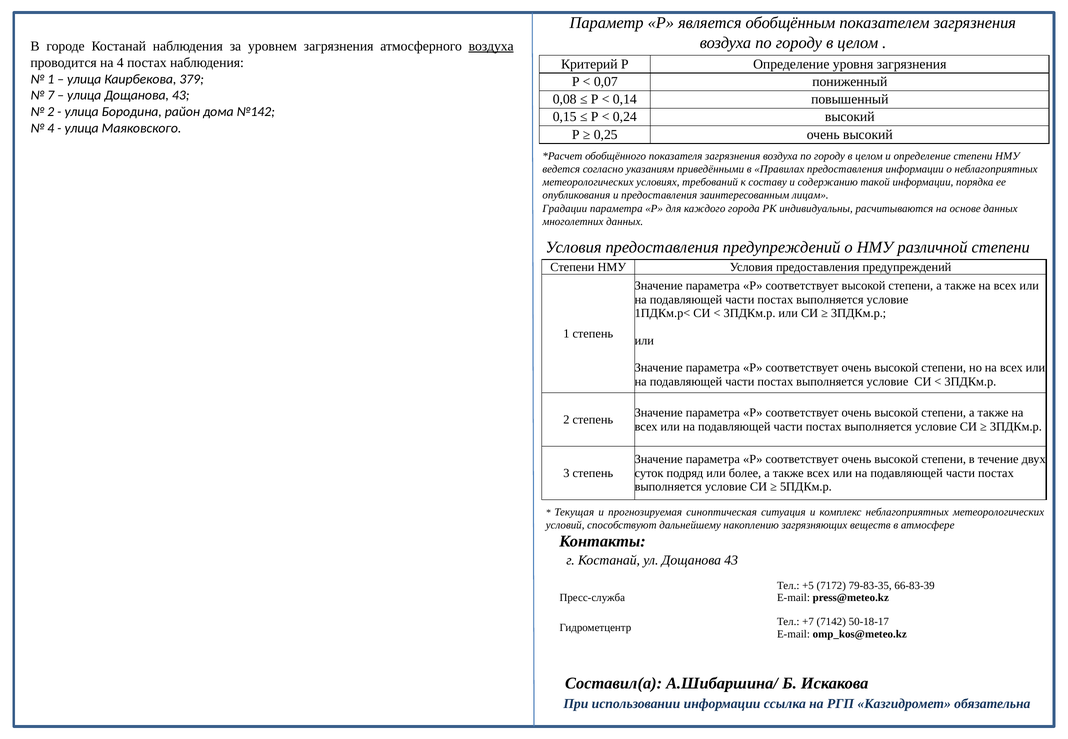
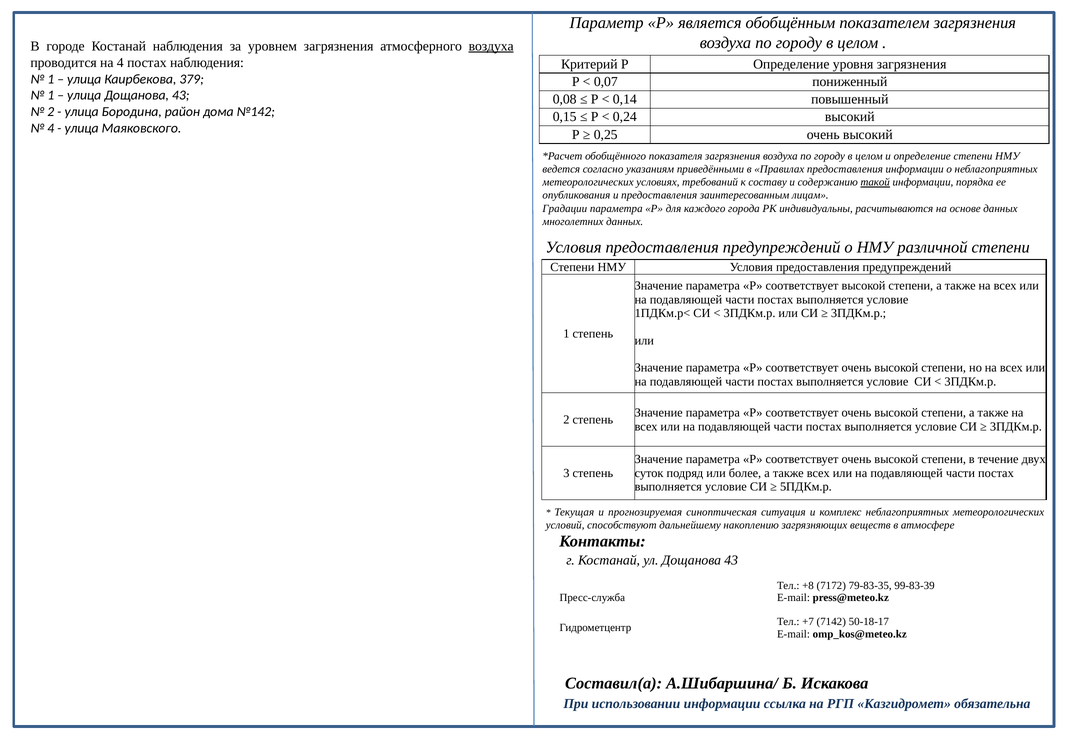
7 at (51, 95): 7 -> 1
такой underline: none -> present
+5: +5 -> +8
66-83-39: 66-83-39 -> 99-83-39
